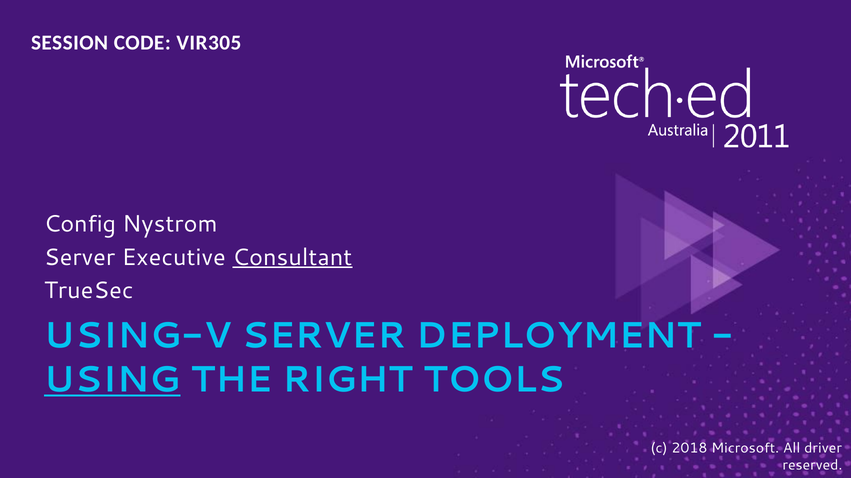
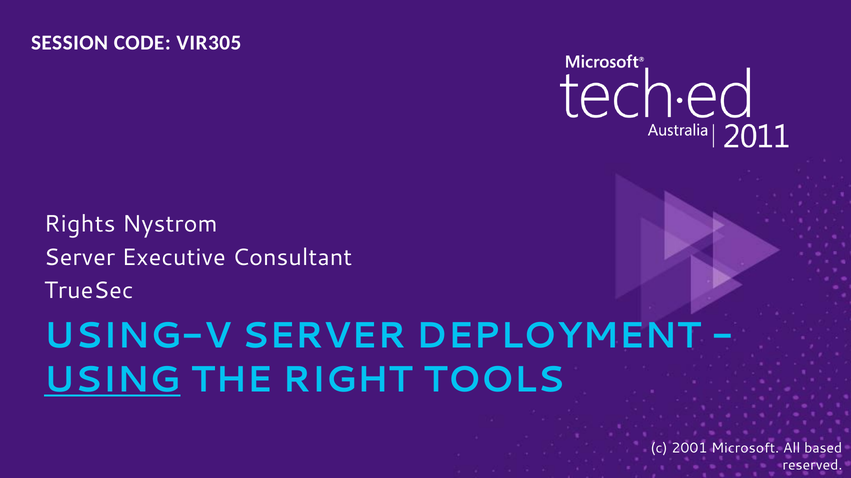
Config: Config -> Rights
Consultant underline: present -> none
2018: 2018 -> 2001
driver: driver -> based
